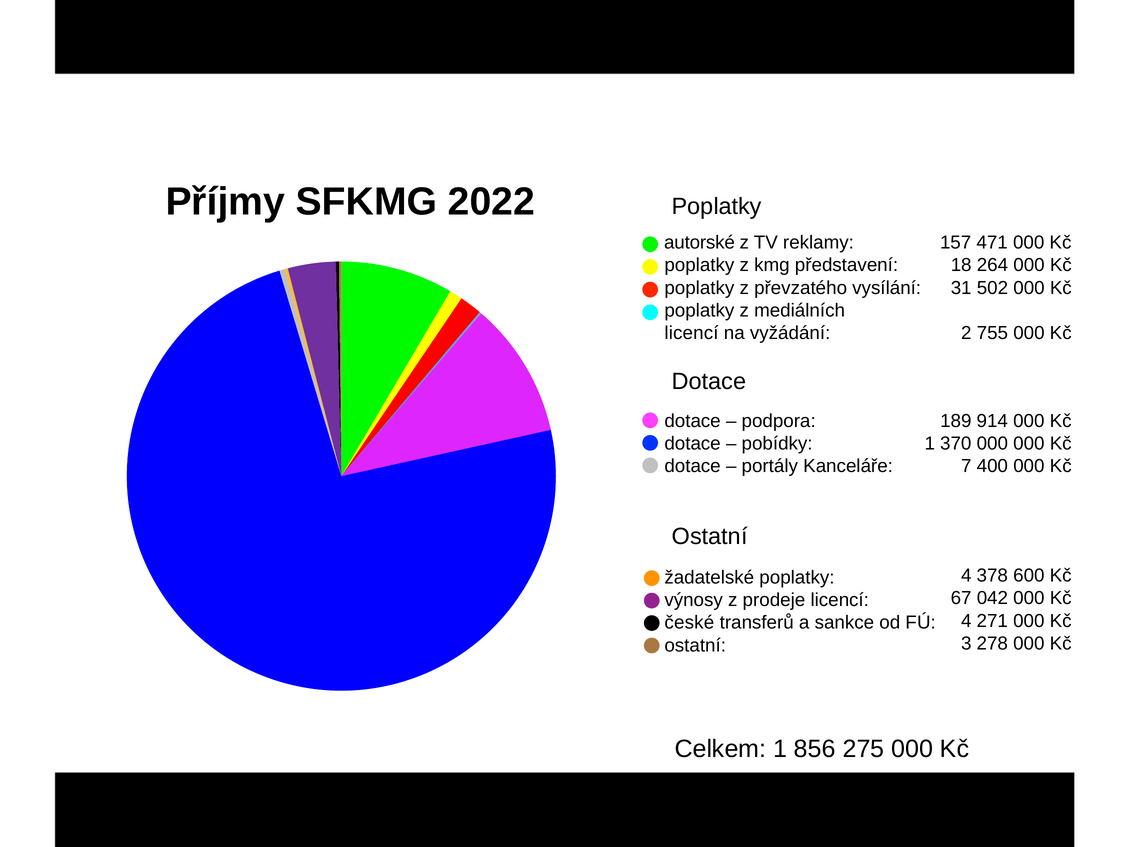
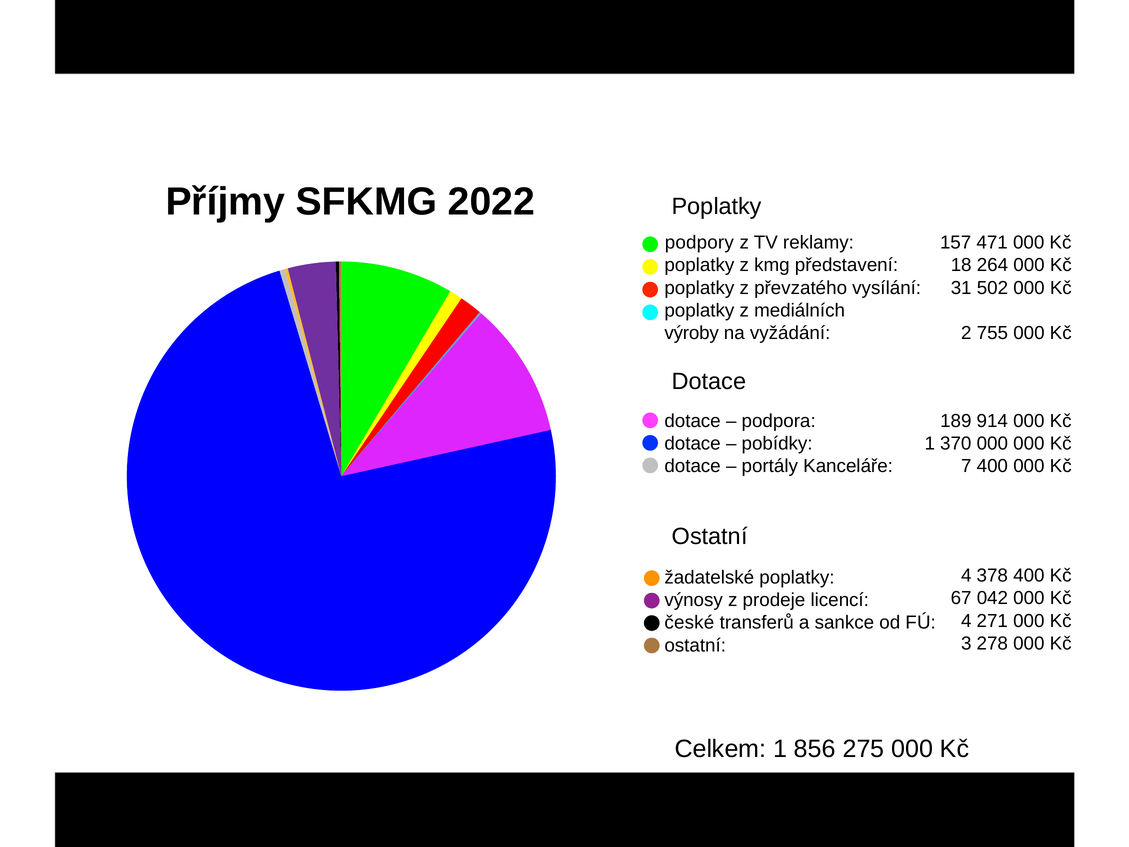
autorské: autorské -> podpory
licencí at (692, 333): licencí -> výroby
378 600: 600 -> 400
